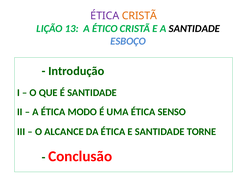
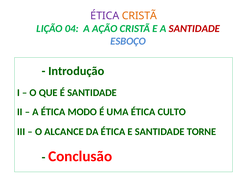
13: 13 -> 04
ÉTICO: ÉTICO -> AÇÃO
SANTIDADE at (194, 29) colour: black -> red
SENSO: SENSO -> CULTO
